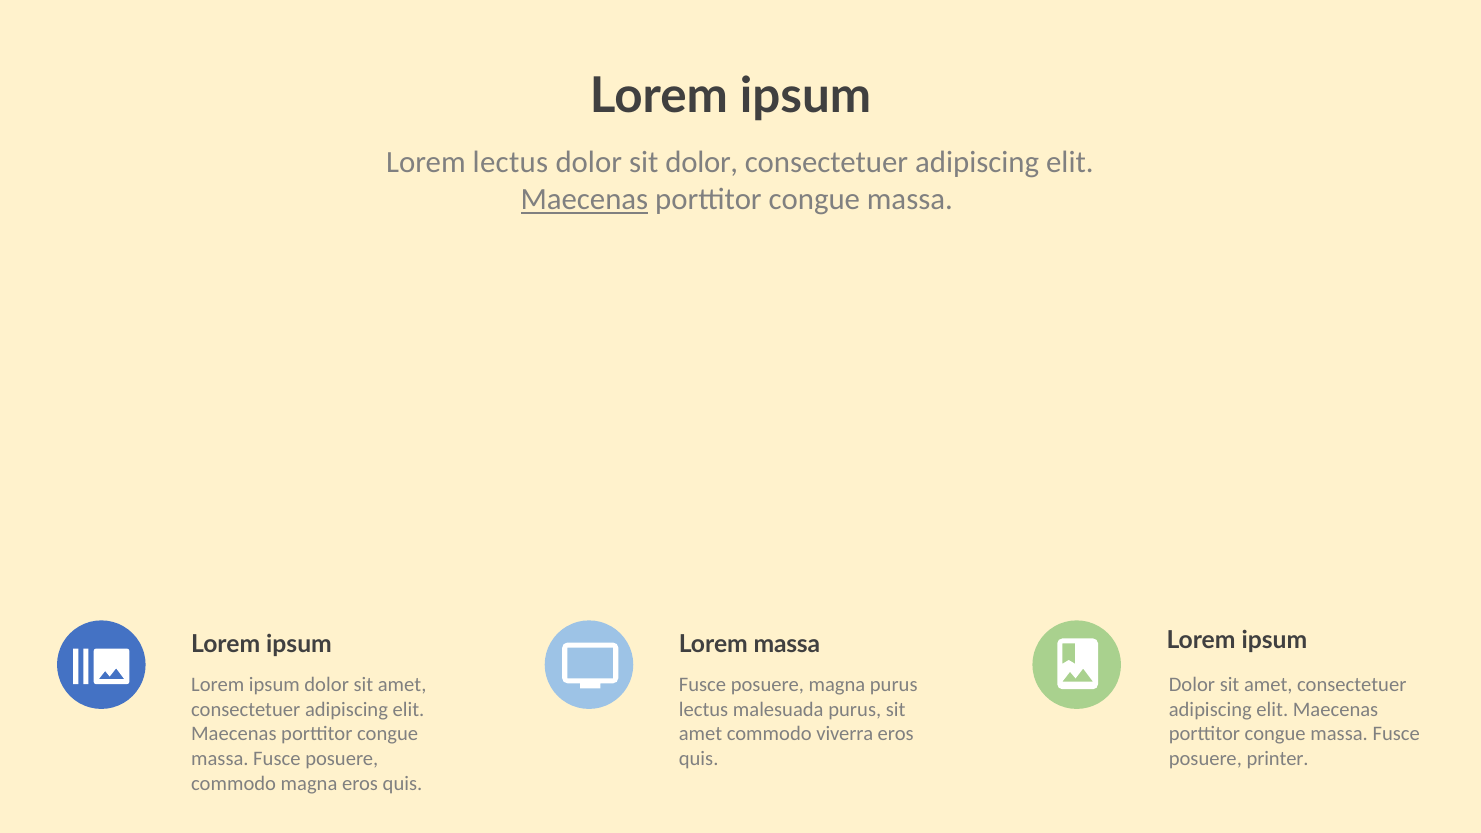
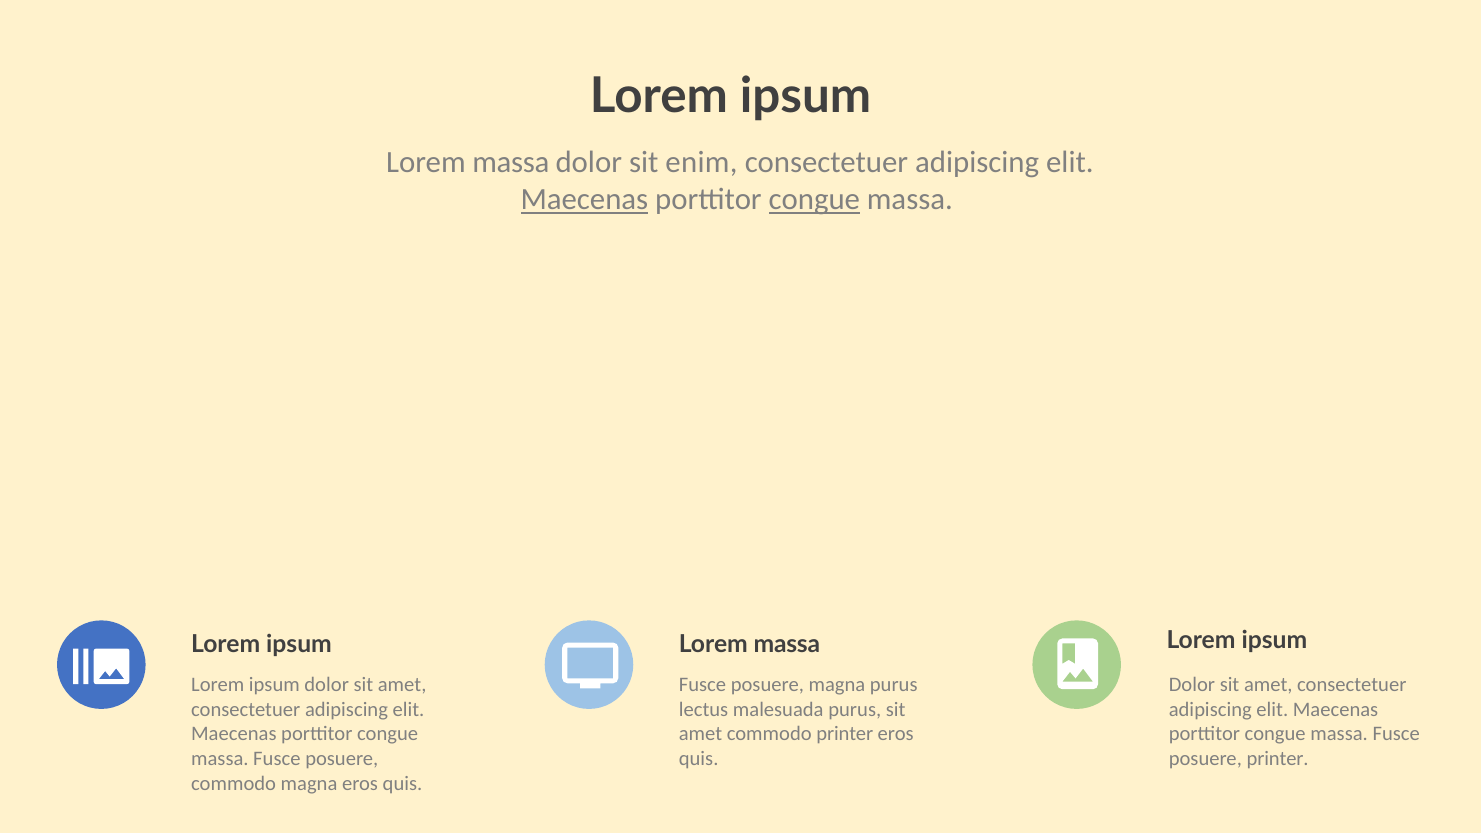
lectus at (510, 163): lectus -> massa
sit dolor: dolor -> enim
congue at (814, 200) underline: none -> present
commodo viverra: viverra -> printer
